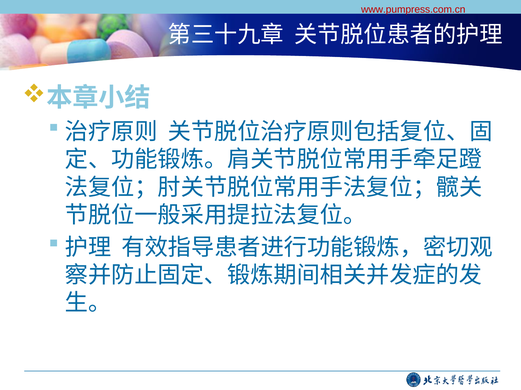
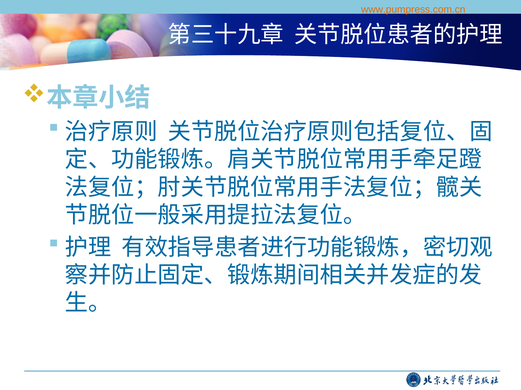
www.pumpress.com.cn colour: red -> orange
